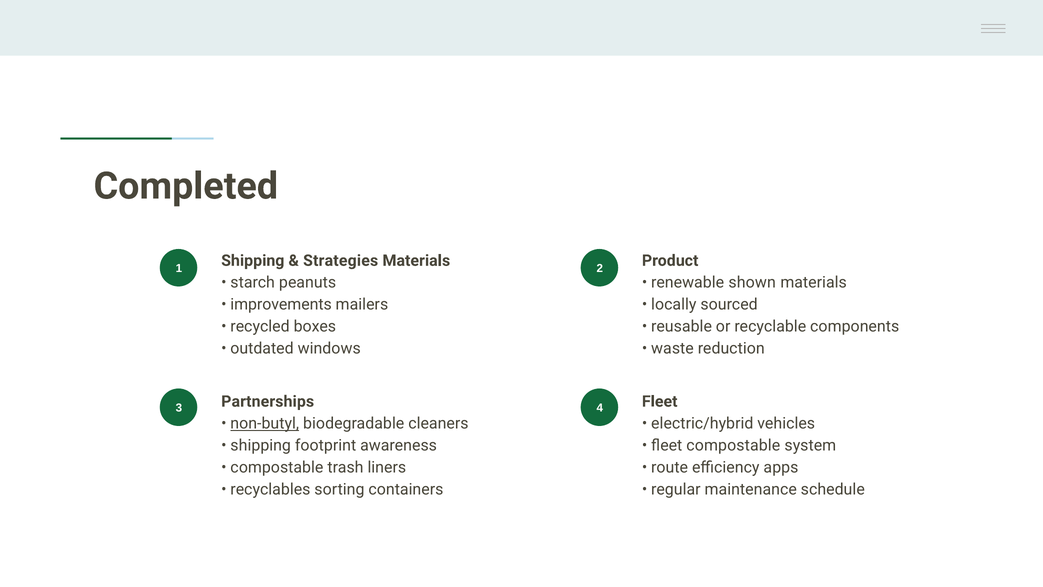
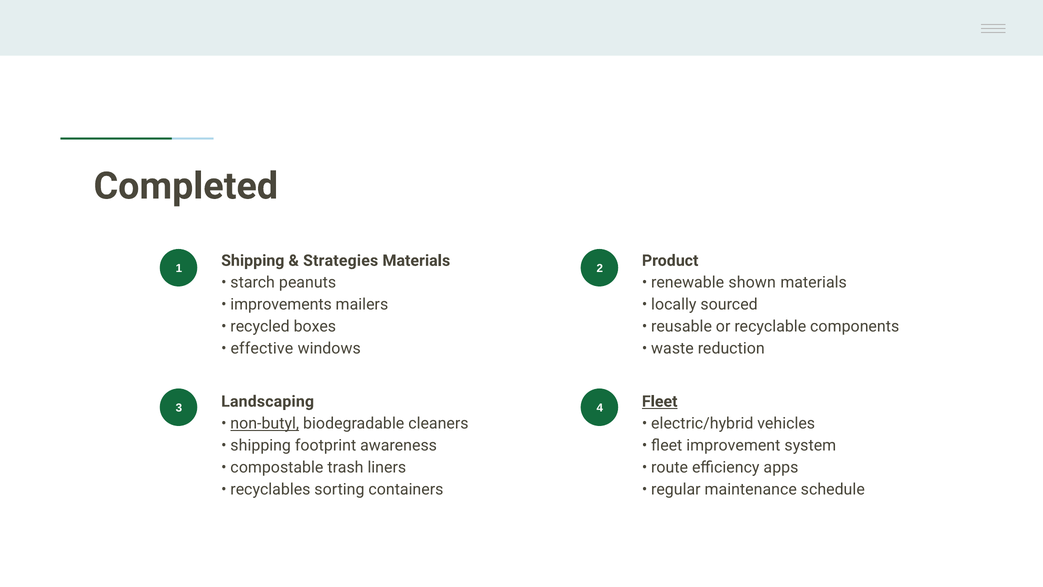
outdated: outdated -> effective
Partnerships: Partnerships -> Landscaping
Fleet at (660, 401) underline: none -> present
fleet compostable: compostable -> improvement
